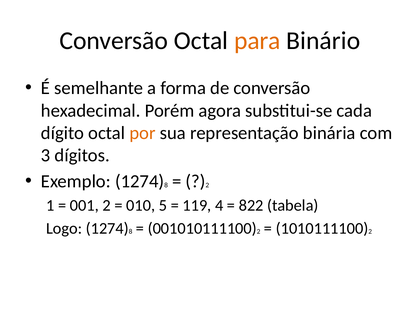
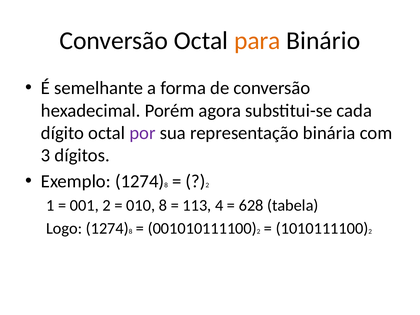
por colour: orange -> purple
010 5: 5 -> 8
119: 119 -> 113
822: 822 -> 628
